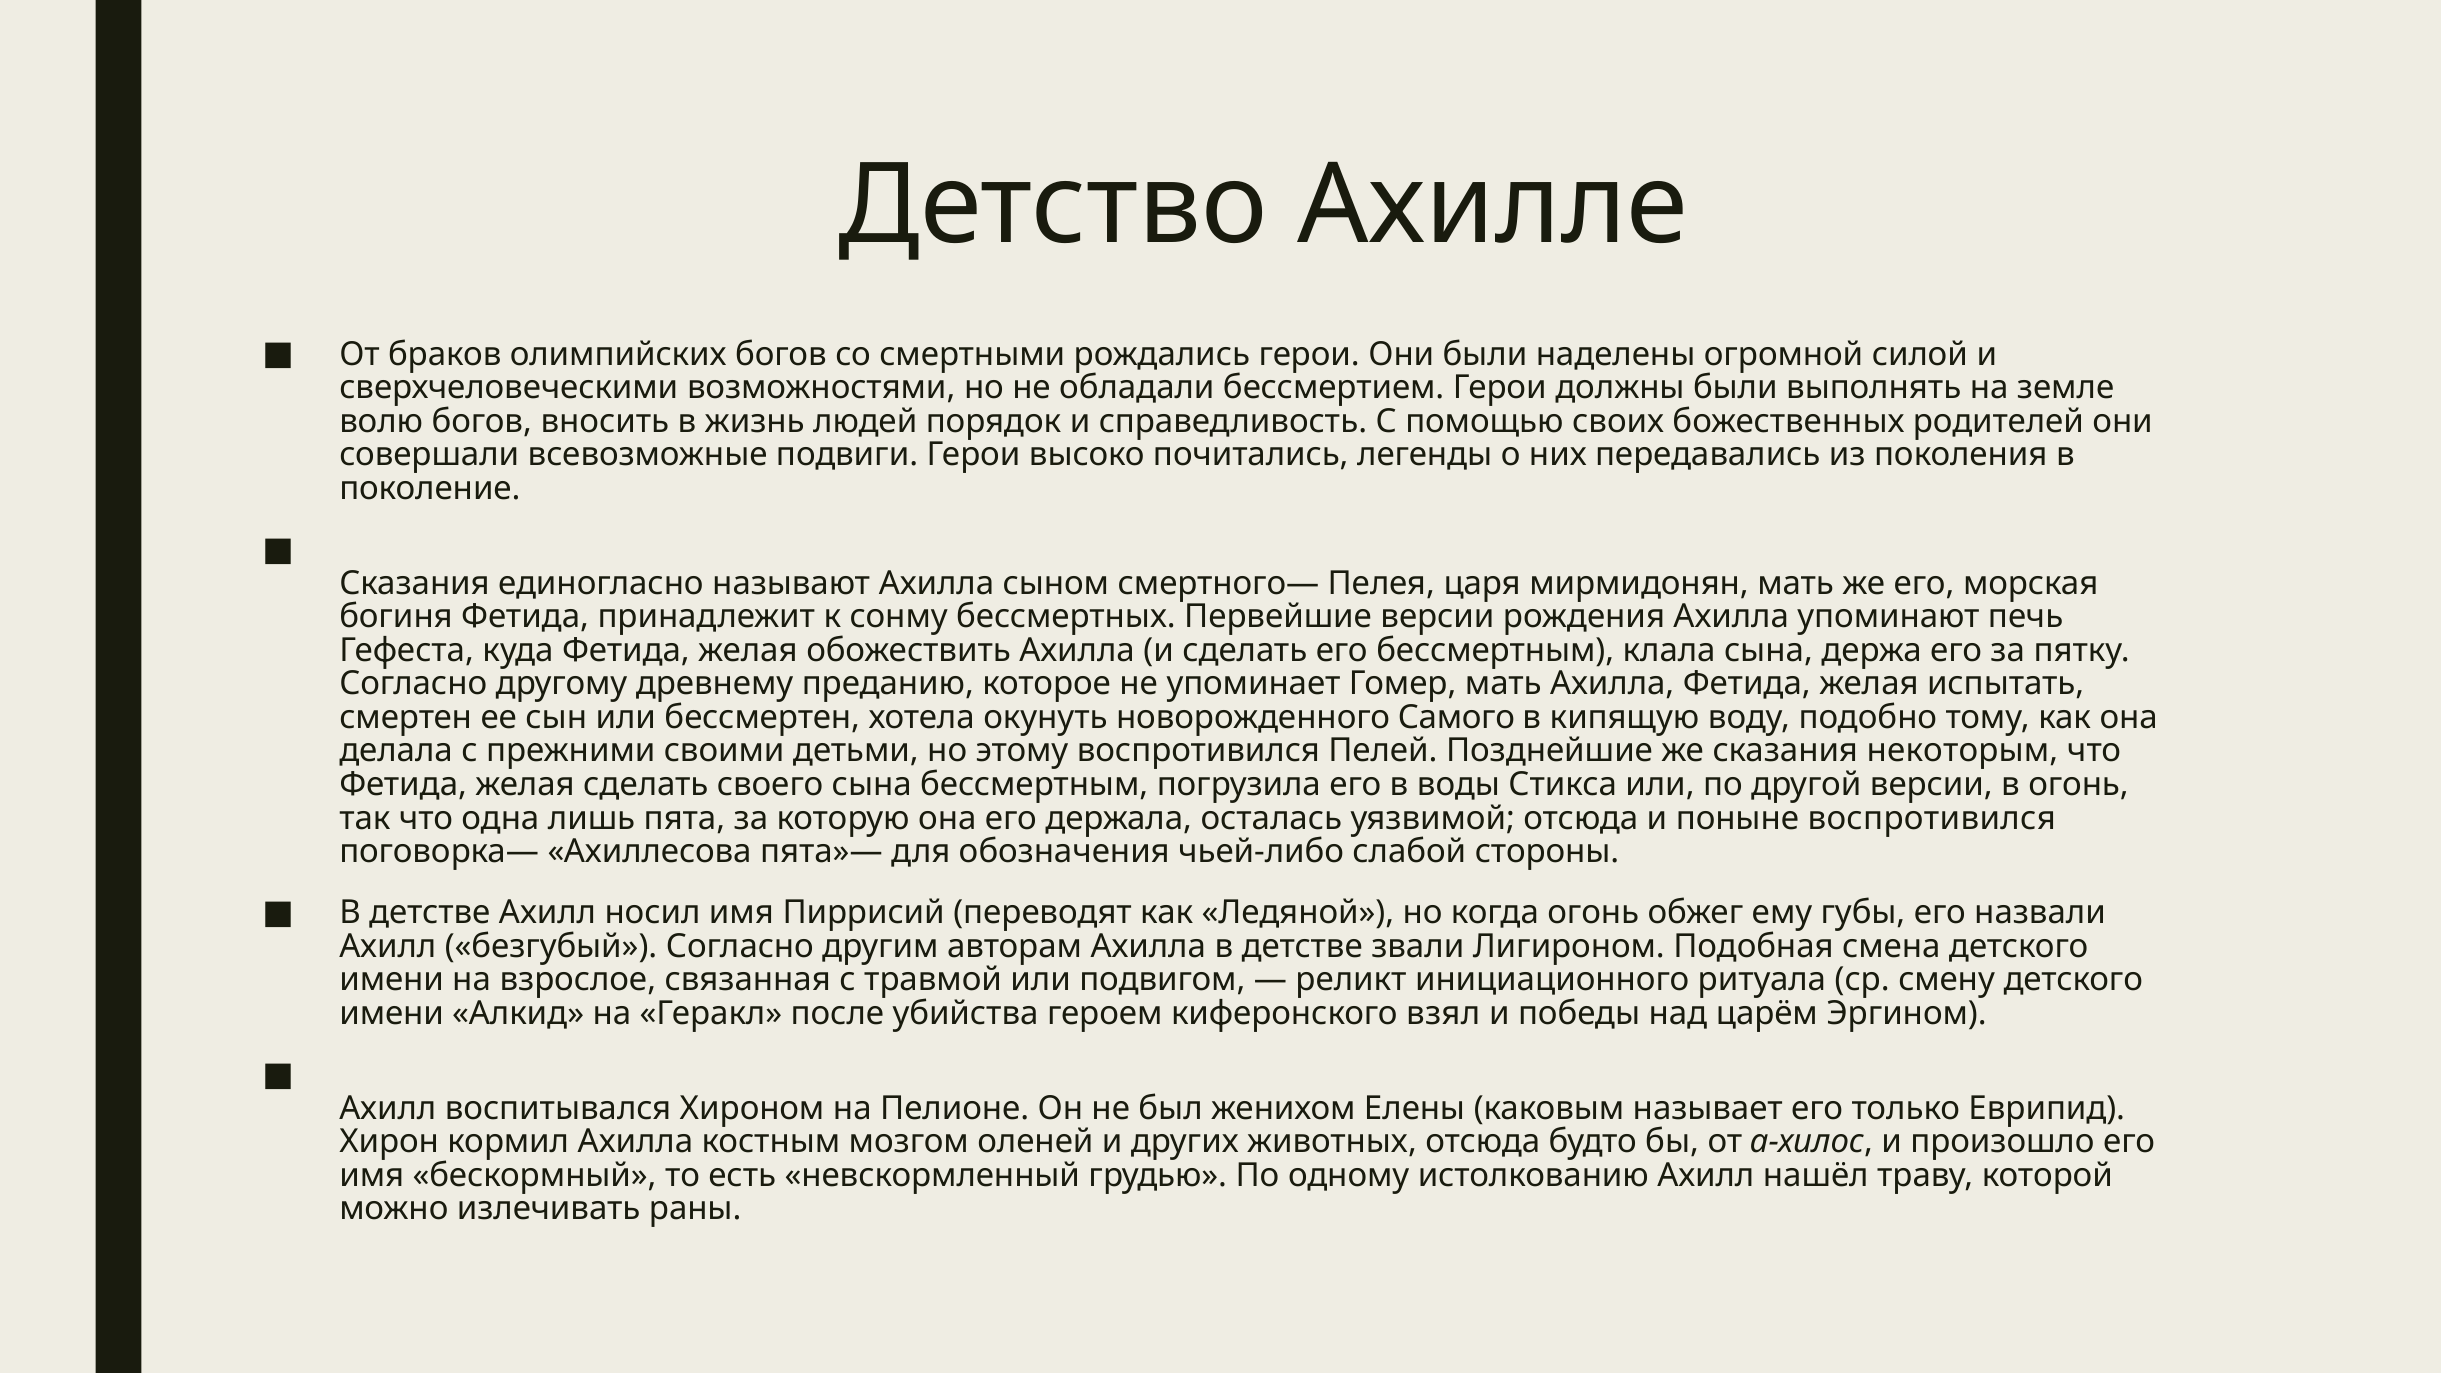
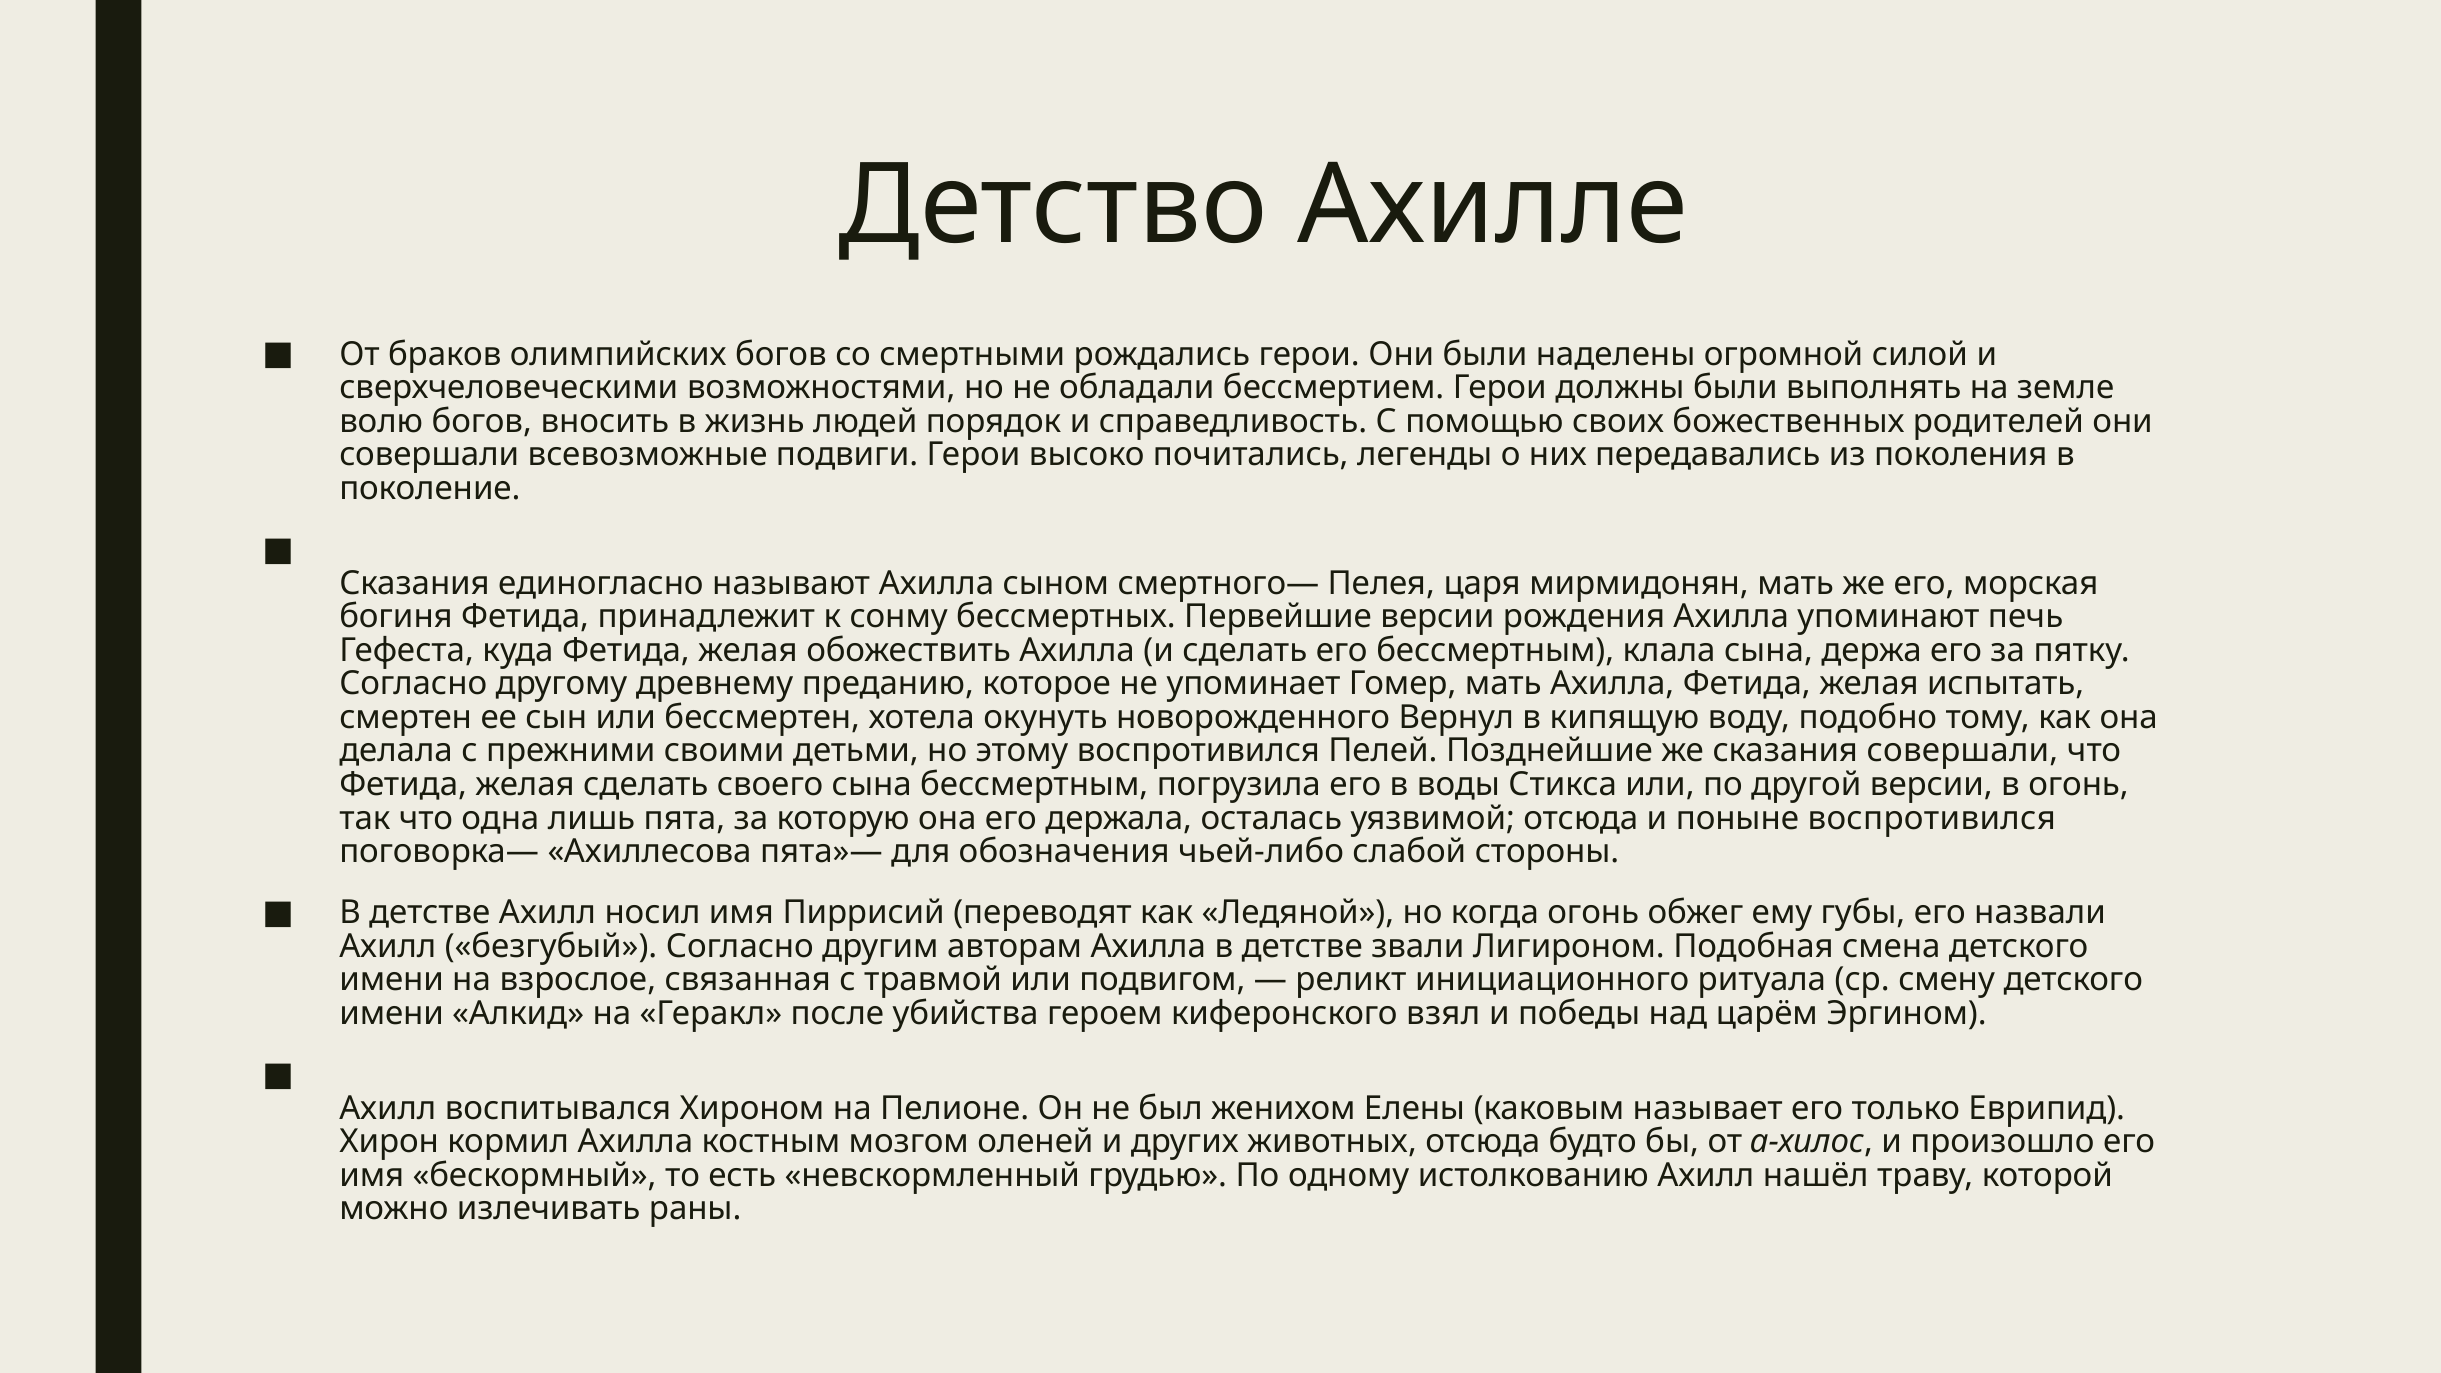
Самого: Самого -> Вернул
сказания некоторым: некоторым -> совершали
